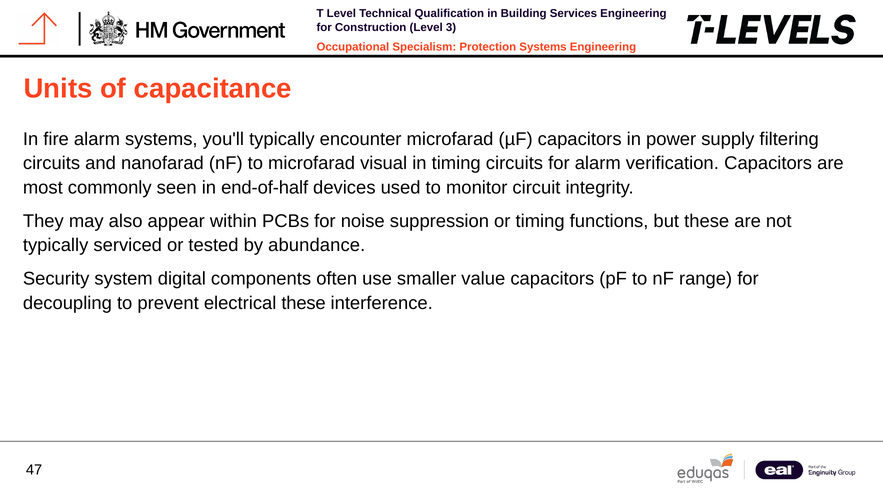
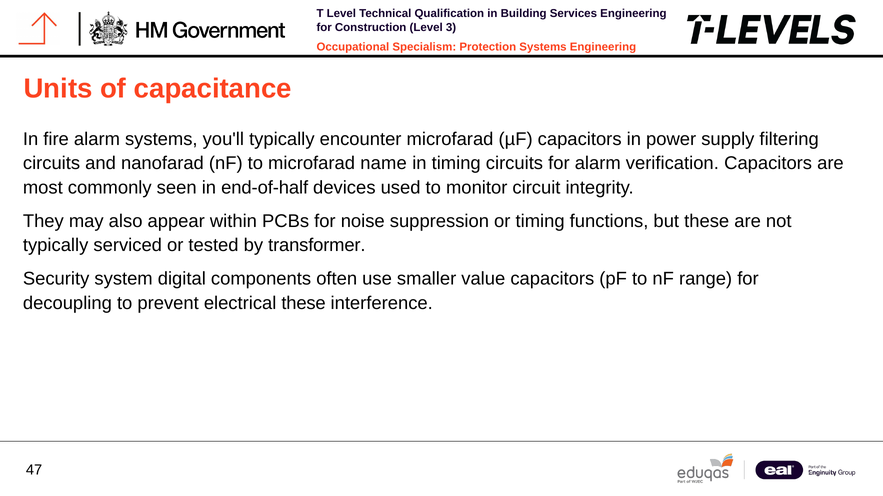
visual: visual -> name
abundance: abundance -> transformer
